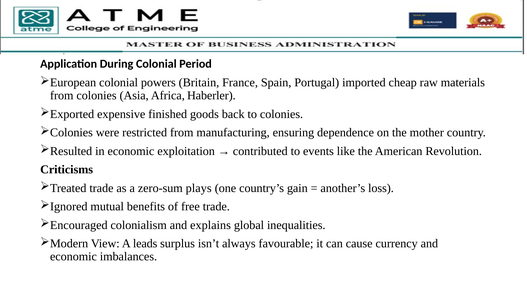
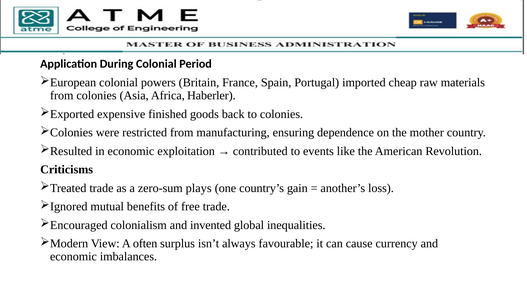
explains: explains -> invented
leads: leads -> often
